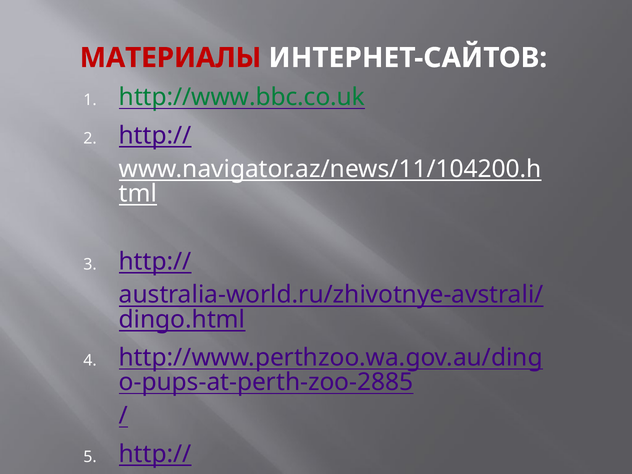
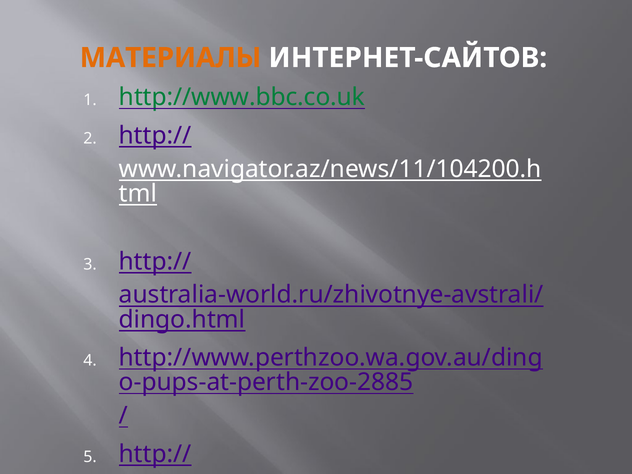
МАТЕРИАЛЫ colour: red -> orange
